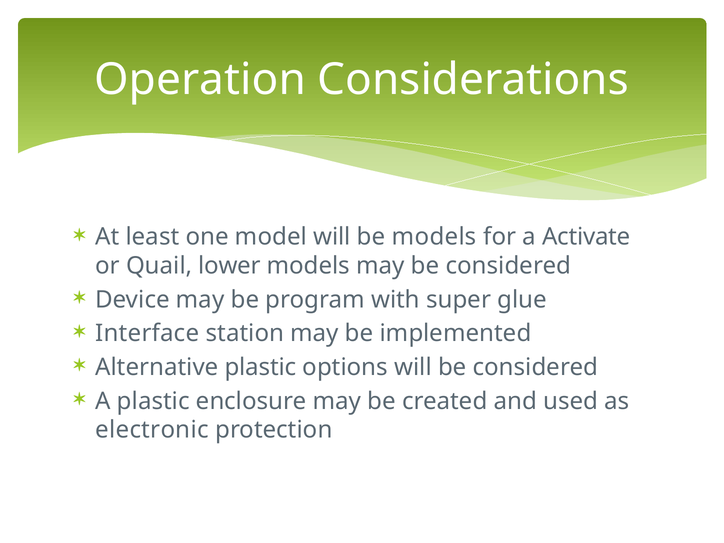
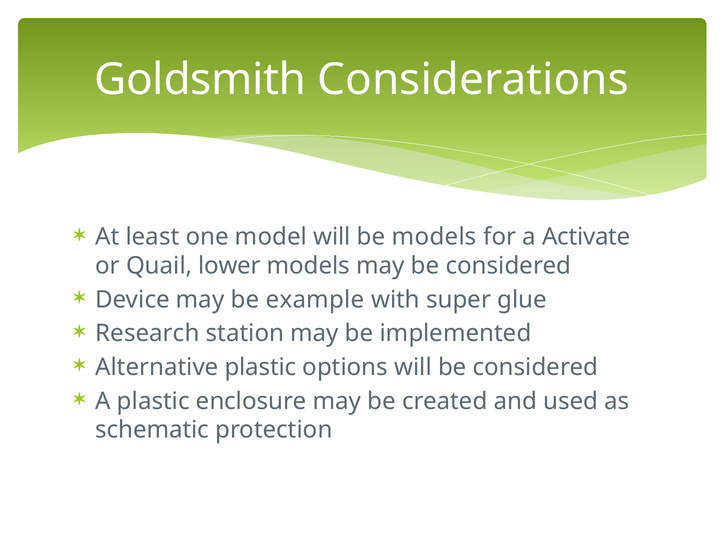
Operation: Operation -> Goldsmith
program: program -> example
Interface: Interface -> Research
electronic: electronic -> schematic
